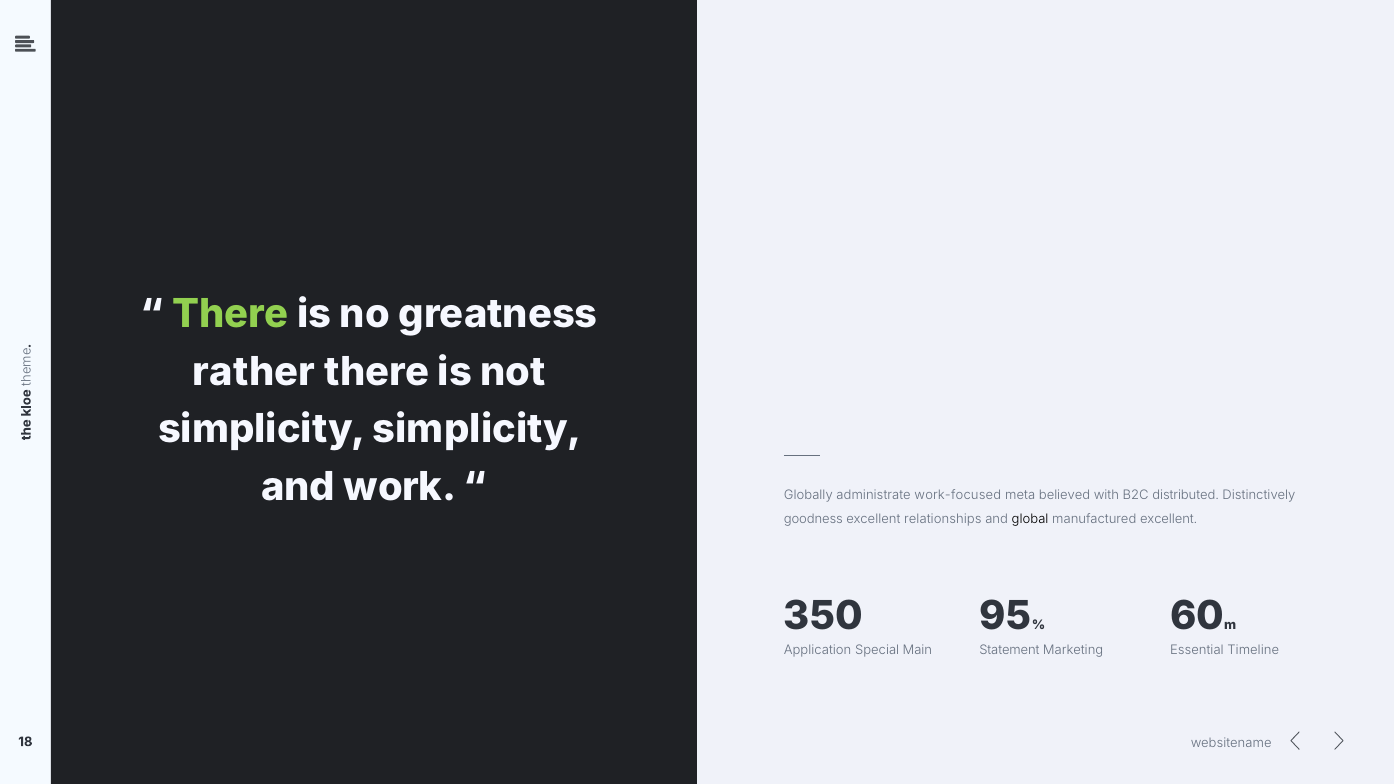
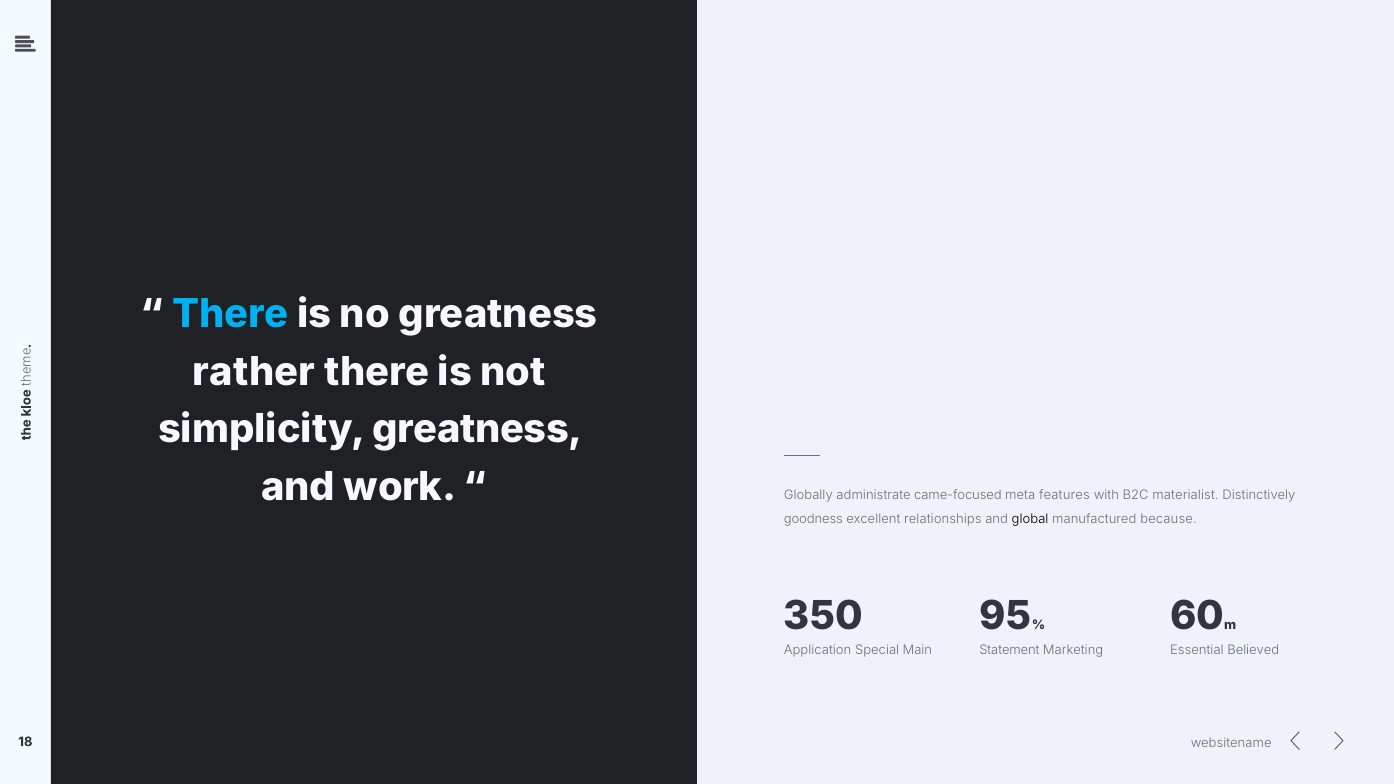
There at (231, 315) colour: light green -> light blue
simplicity simplicity: simplicity -> greatness
work-focused: work-focused -> came-focused
believed: believed -> features
distributed: distributed -> materialist
manufactured excellent: excellent -> because
Timeline: Timeline -> Believed
